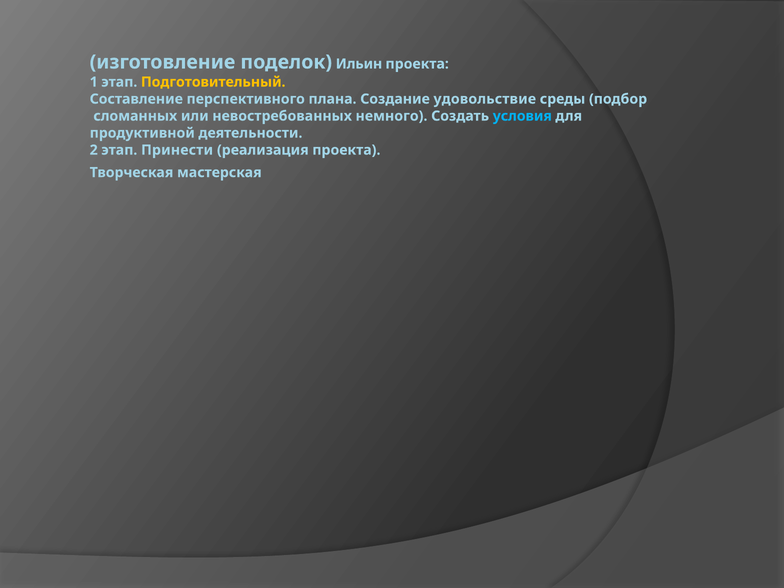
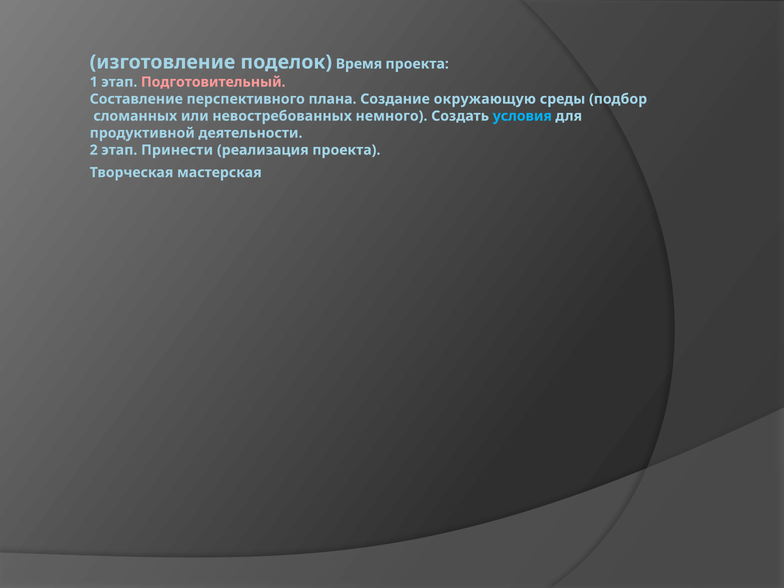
Ильин: Ильин -> Время
Подготовительный colour: yellow -> pink
удовольствие: удовольствие -> окружающую
